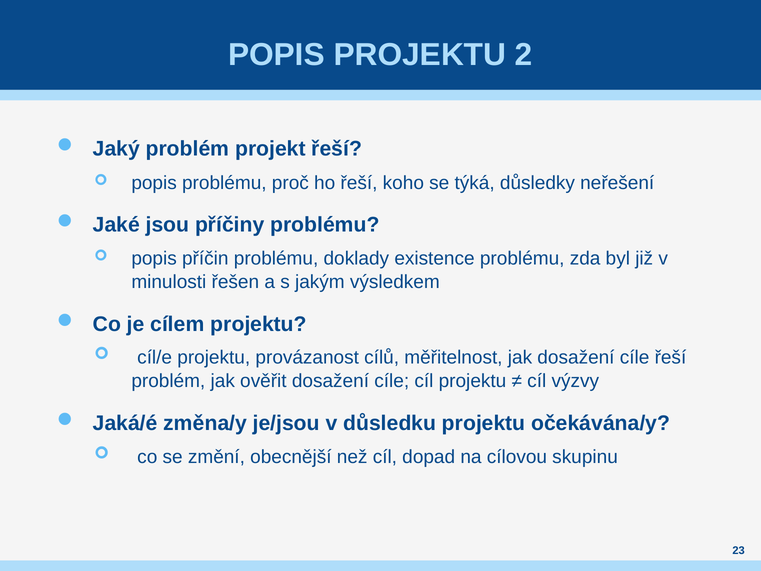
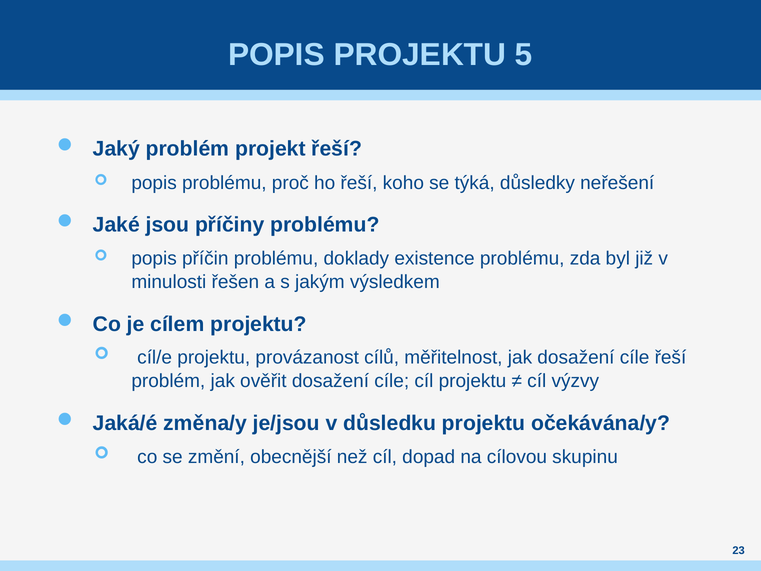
2: 2 -> 5
